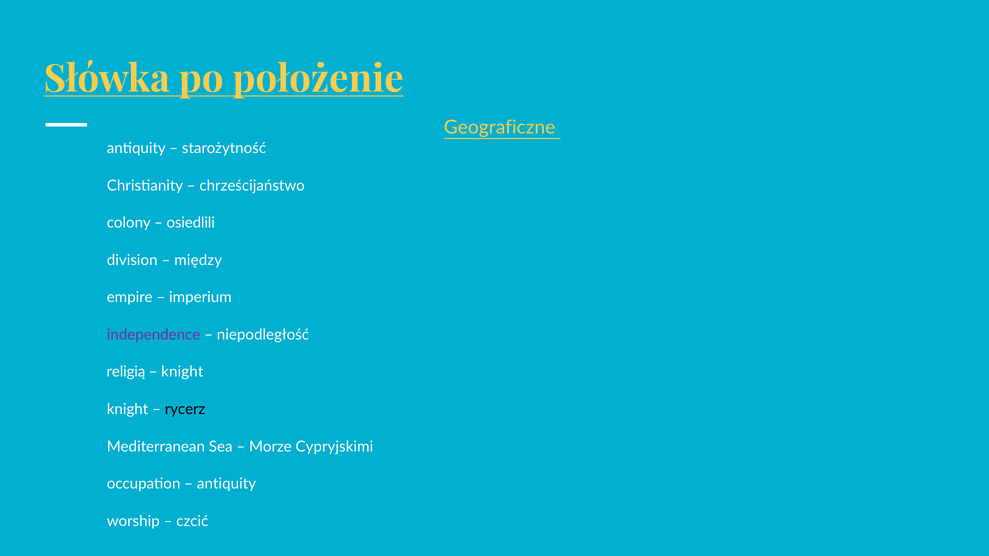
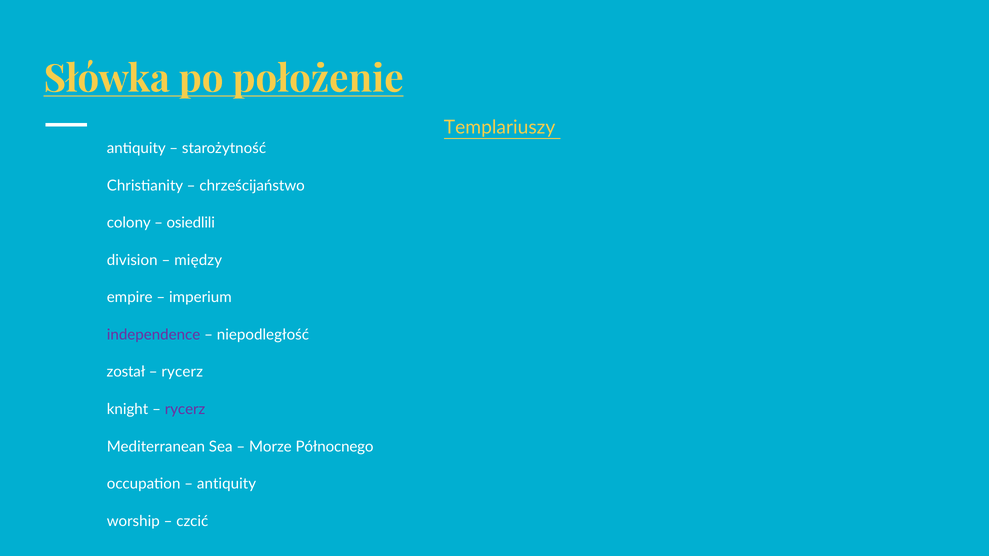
Geograficzne: Geograficzne -> Templariuszy
religią: religią -> został
knight at (182, 372): knight -> rycerz
rycerz at (185, 410) colour: black -> purple
Cypryjskimi: Cypryjskimi -> Północnego
